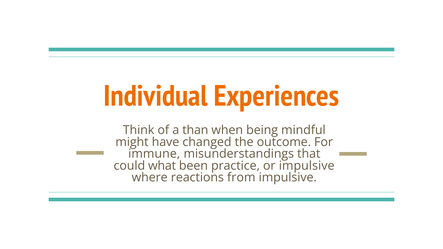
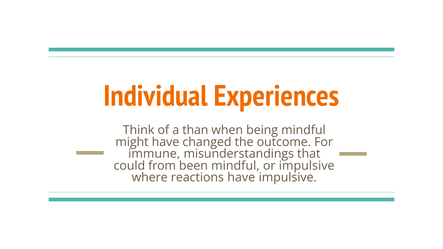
what: what -> from
been practice: practice -> mindful
reactions from: from -> have
